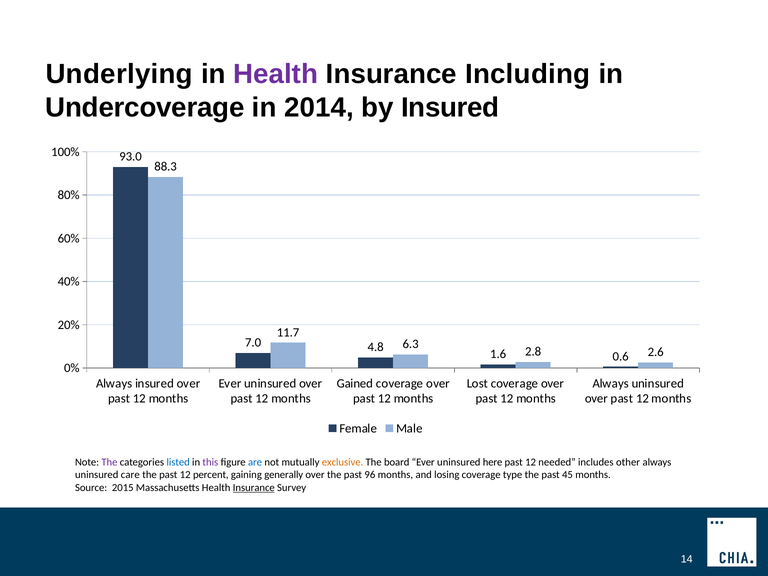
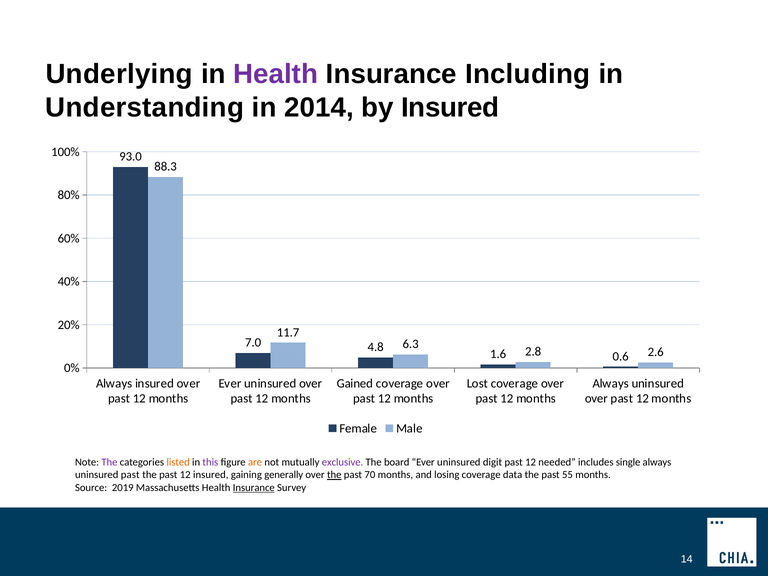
Undercoverage: Undercoverage -> Understanding
listed colour: blue -> orange
are colour: blue -> orange
exclusive colour: orange -> purple
here: here -> digit
other: other -> single
uninsured care: care -> past
12 percent: percent -> insured
the at (334, 475) underline: none -> present
96: 96 -> 70
type: type -> data
45: 45 -> 55
2015: 2015 -> 2019
